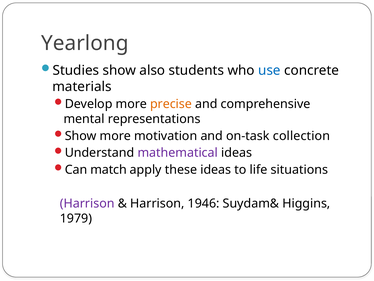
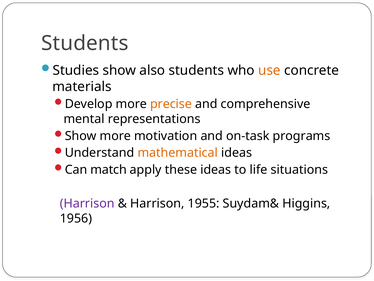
Yearlong at (85, 43): Yearlong -> Students
use colour: blue -> orange
collection: collection -> programs
mathematical colour: purple -> orange
1946: 1946 -> 1955
1979: 1979 -> 1956
